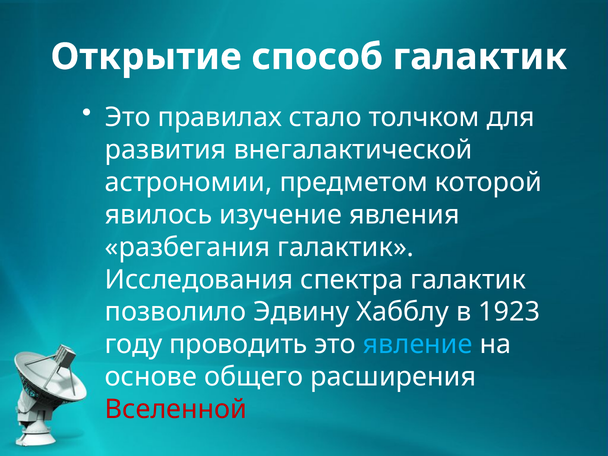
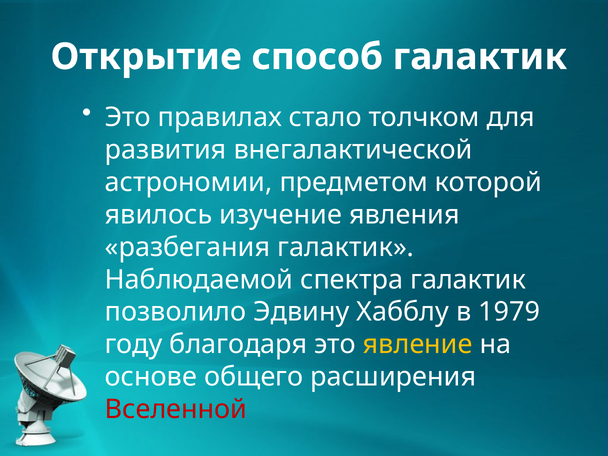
Исследования: Исследования -> Наблюдаемой
1923: 1923 -> 1979
проводить: проводить -> благодаря
явление colour: light blue -> yellow
